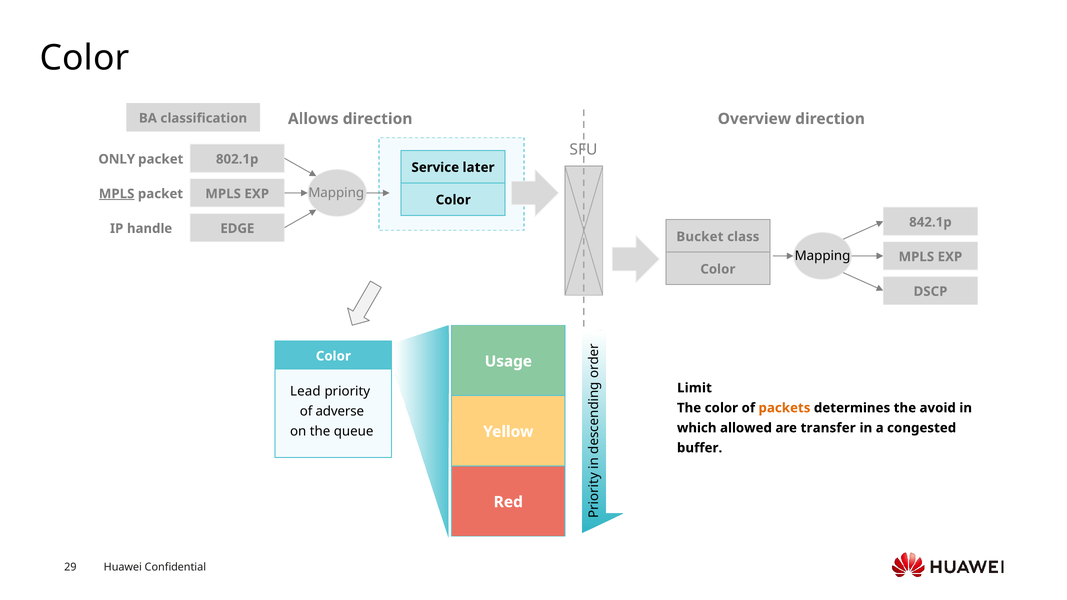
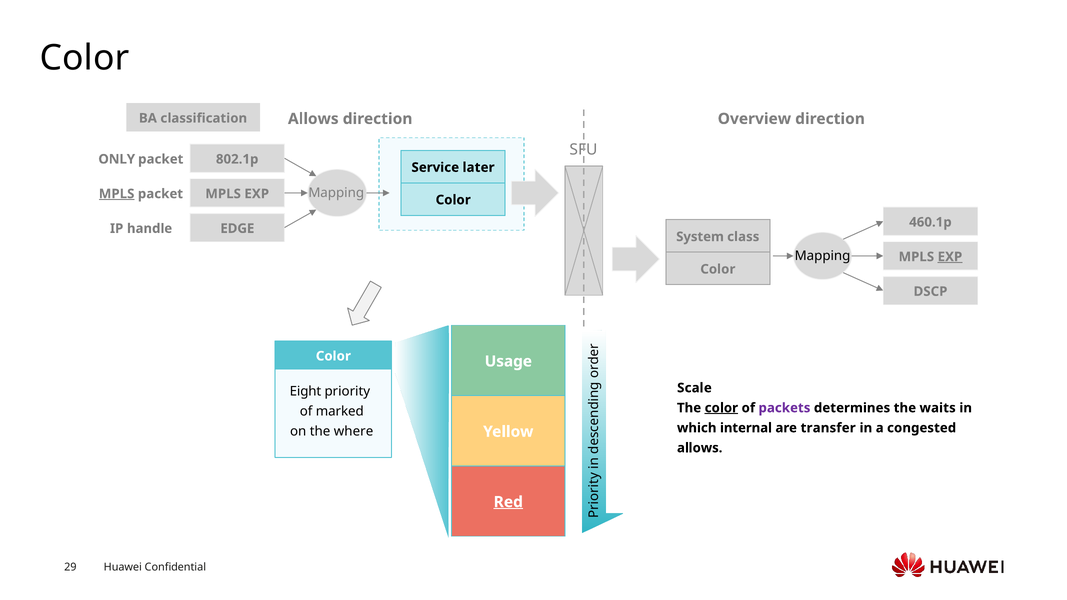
842.1p: 842.1p -> 460.1p
Bucket: Bucket -> System
EXP at (950, 257) underline: none -> present
Limit: Limit -> Scale
Lead: Lead -> Eight
color at (721, 408) underline: none -> present
packets colour: orange -> purple
avoid: avoid -> waits
adverse: adverse -> marked
allowed: allowed -> internal
queue: queue -> where
buffer at (700, 448): buffer -> allows
Red underline: none -> present
